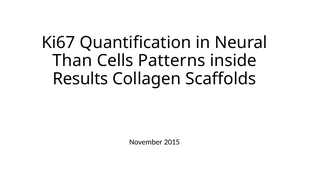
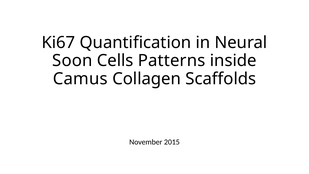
Than: Than -> Soon
Results: Results -> Camus
